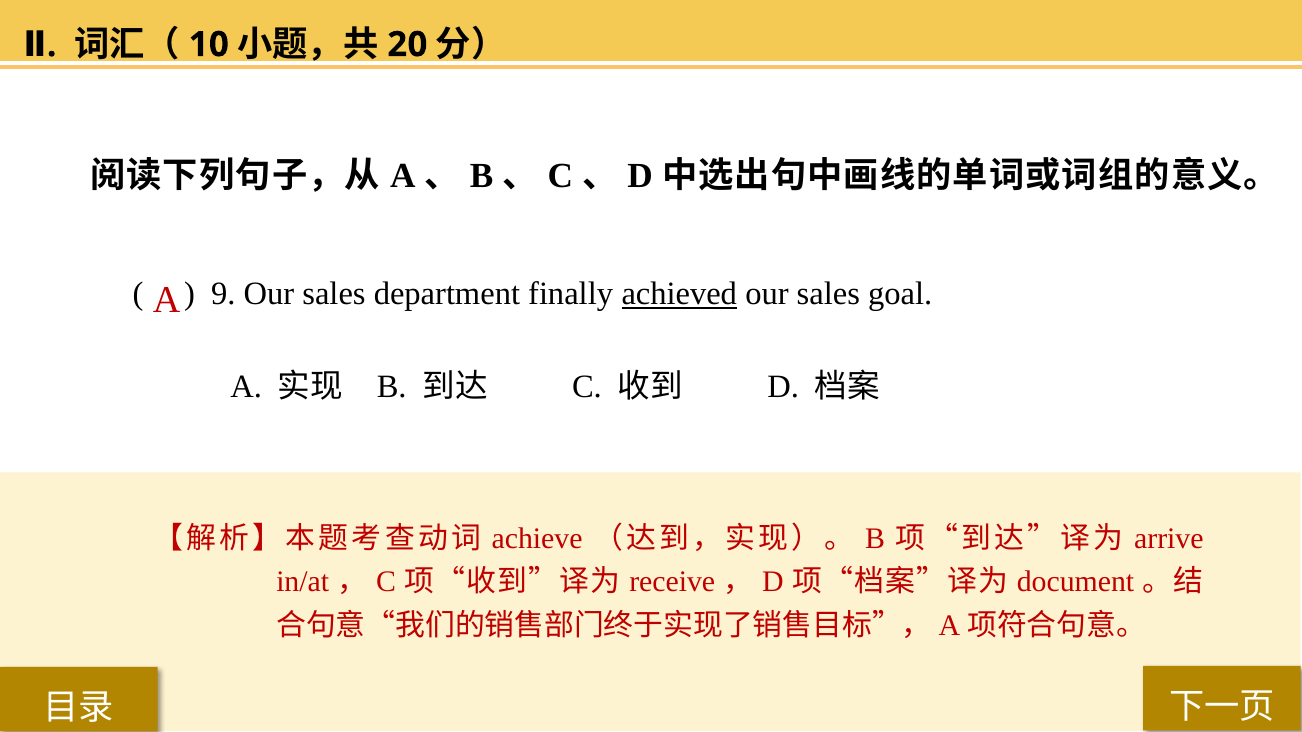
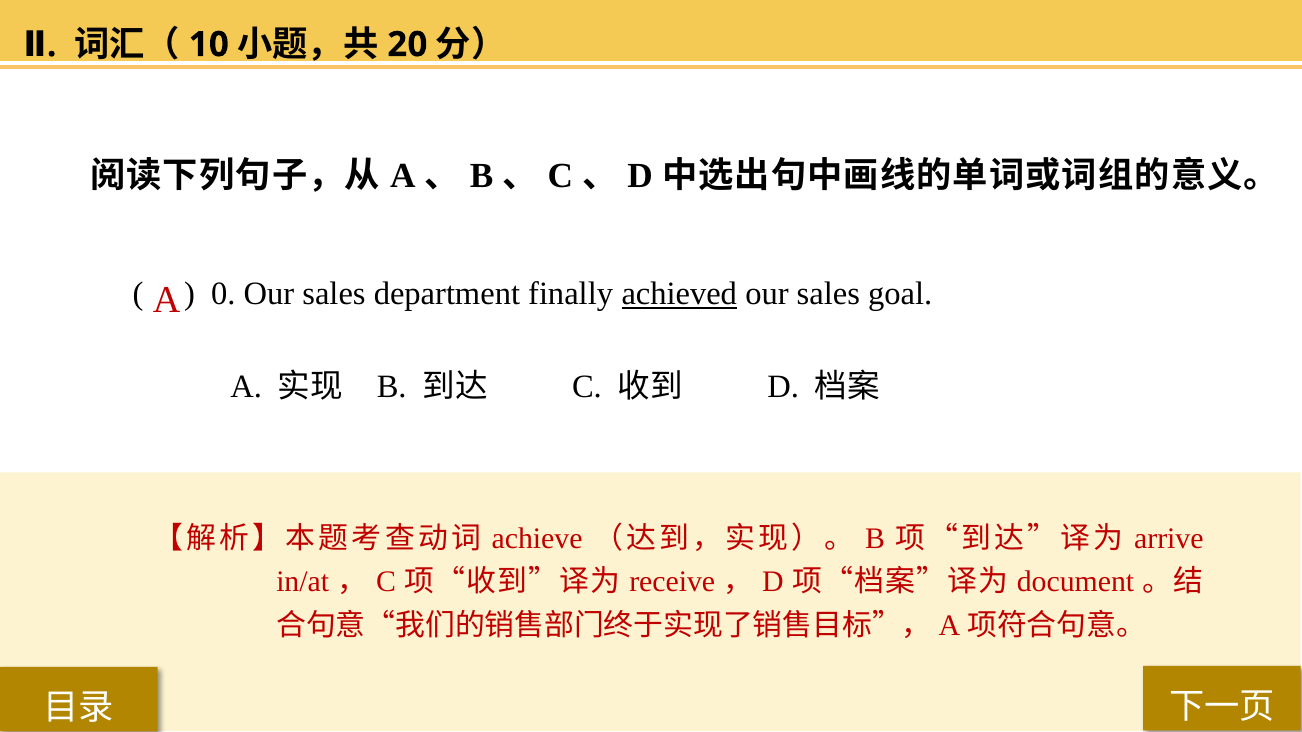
9: 9 -> 0
